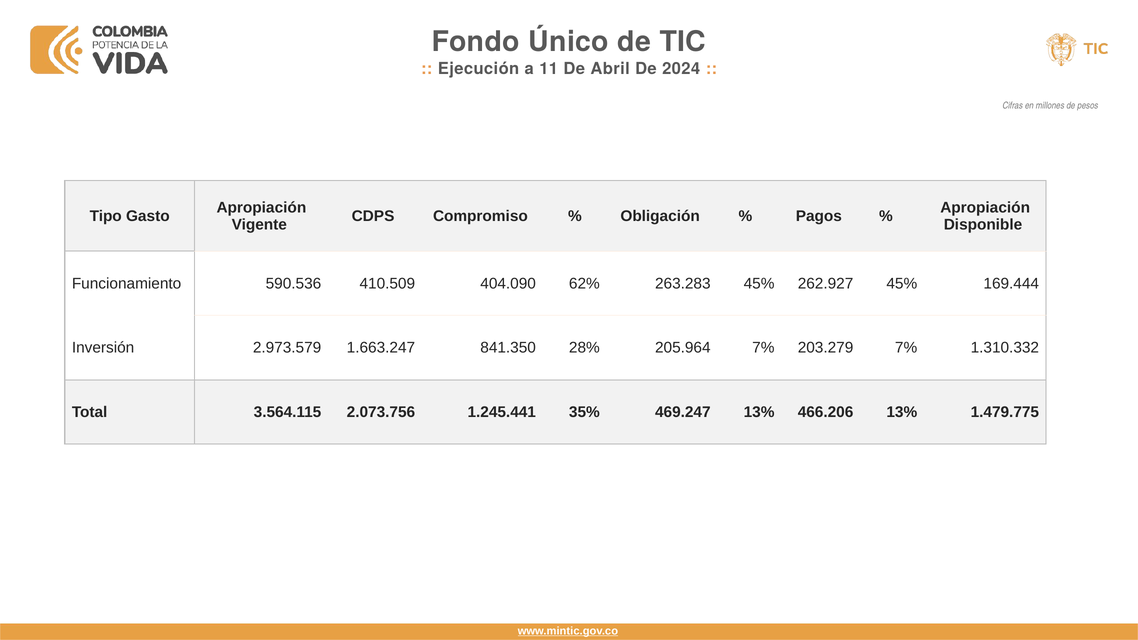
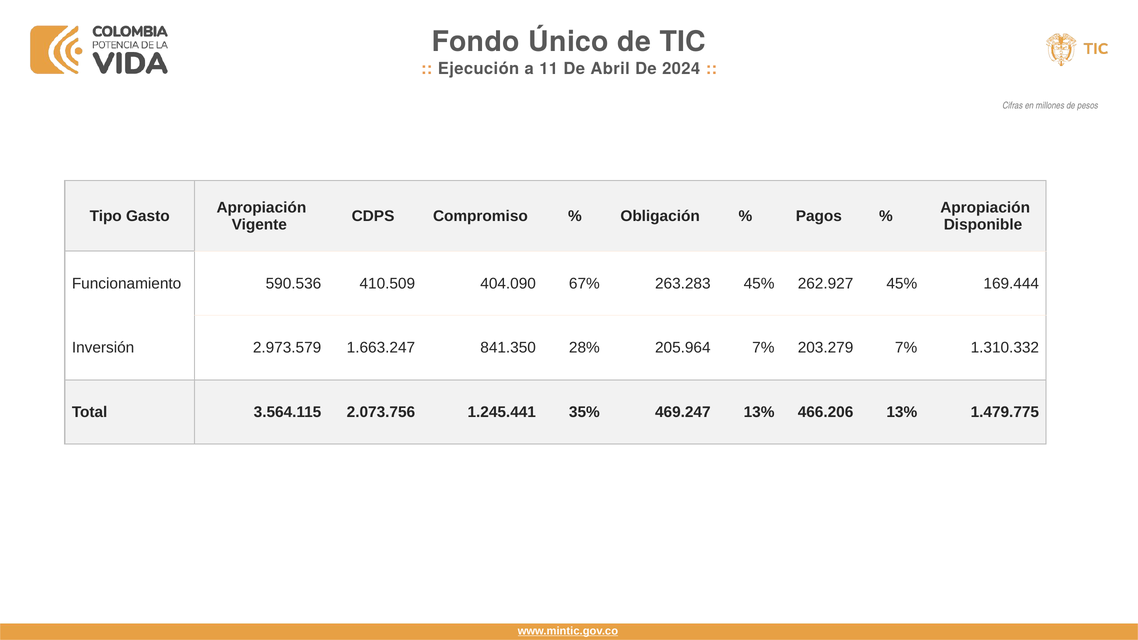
62%: 62% -> 67%
